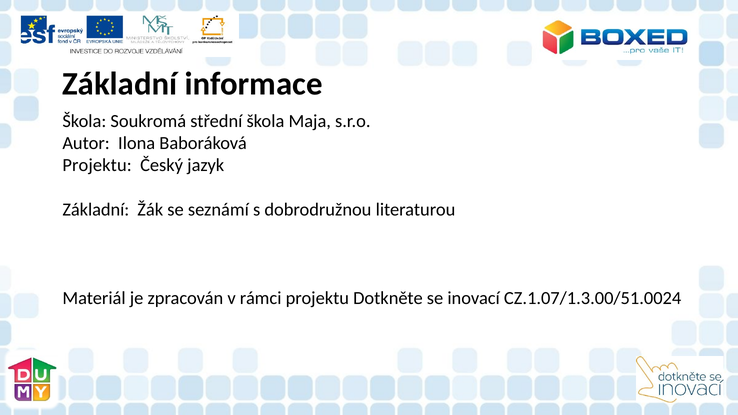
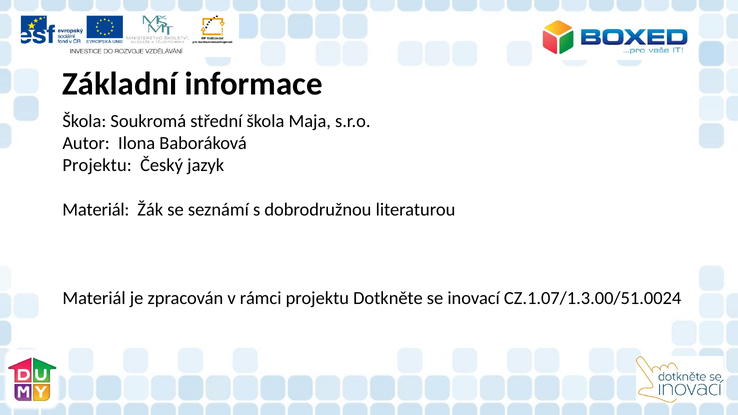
Základní at (96, 210): Základní -> Materiál
